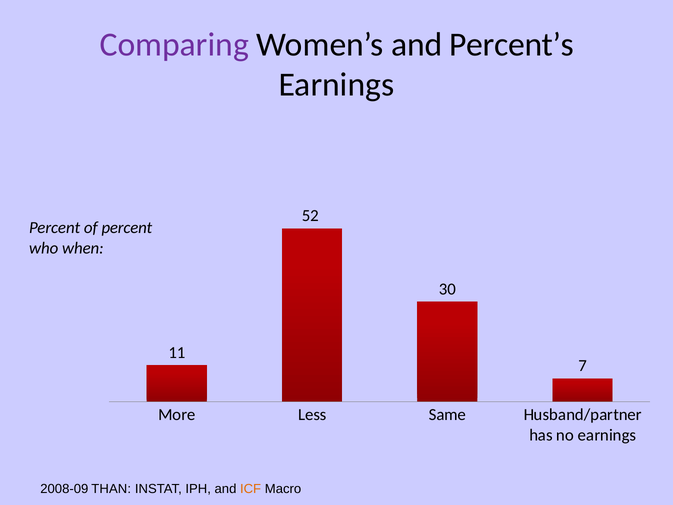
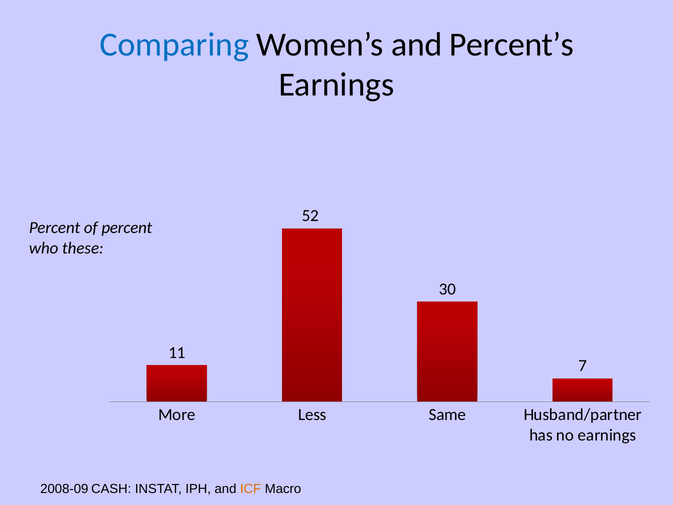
Comparing colour: purple -> blue
when: when -> these
THAN: THAN -> CASH
